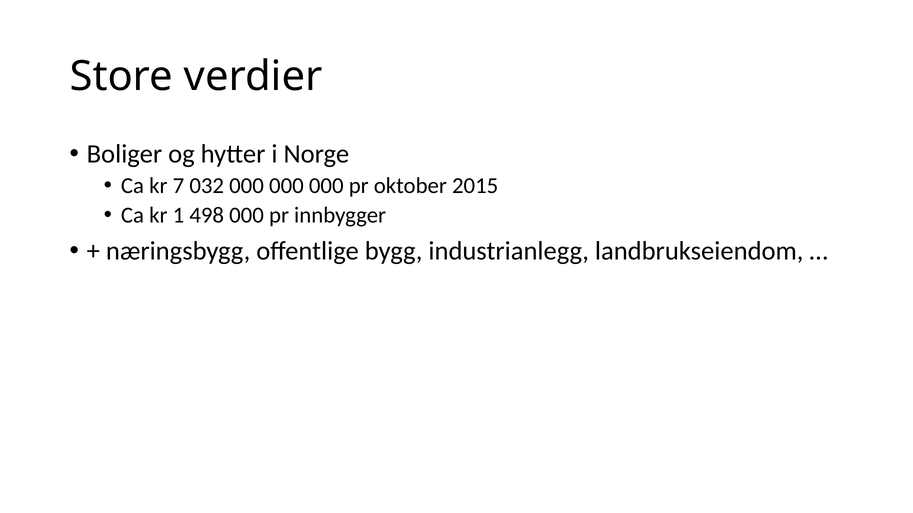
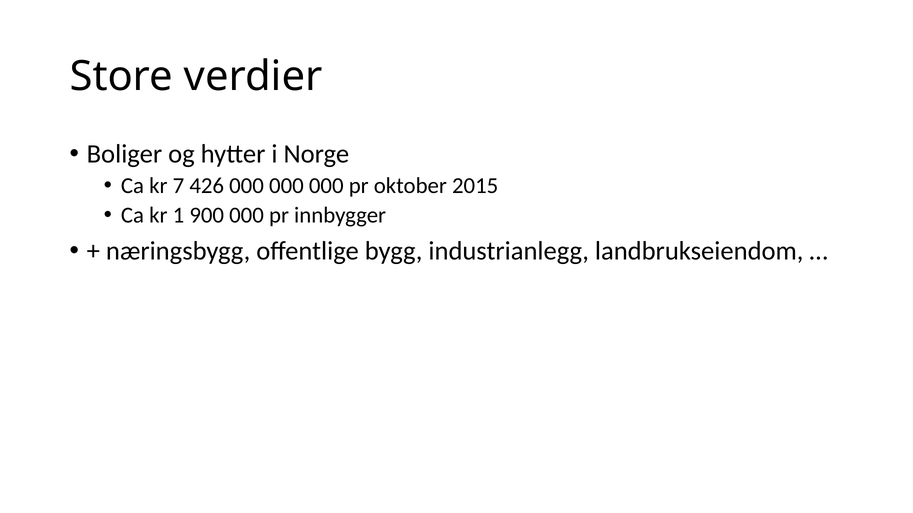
032: 032 -> 426
498: 498 -> 900
